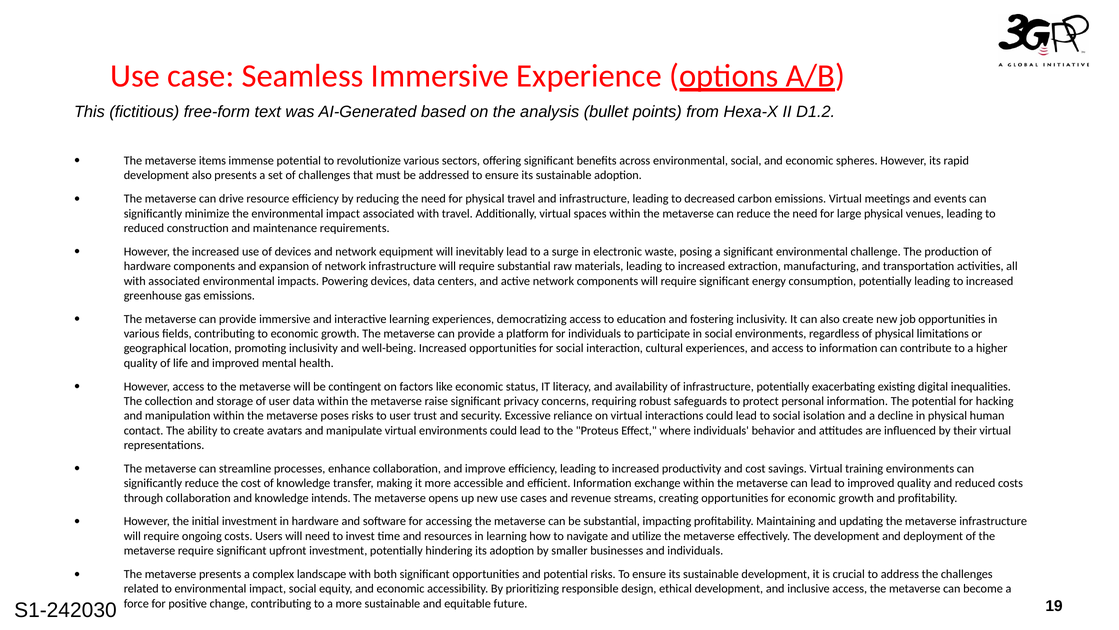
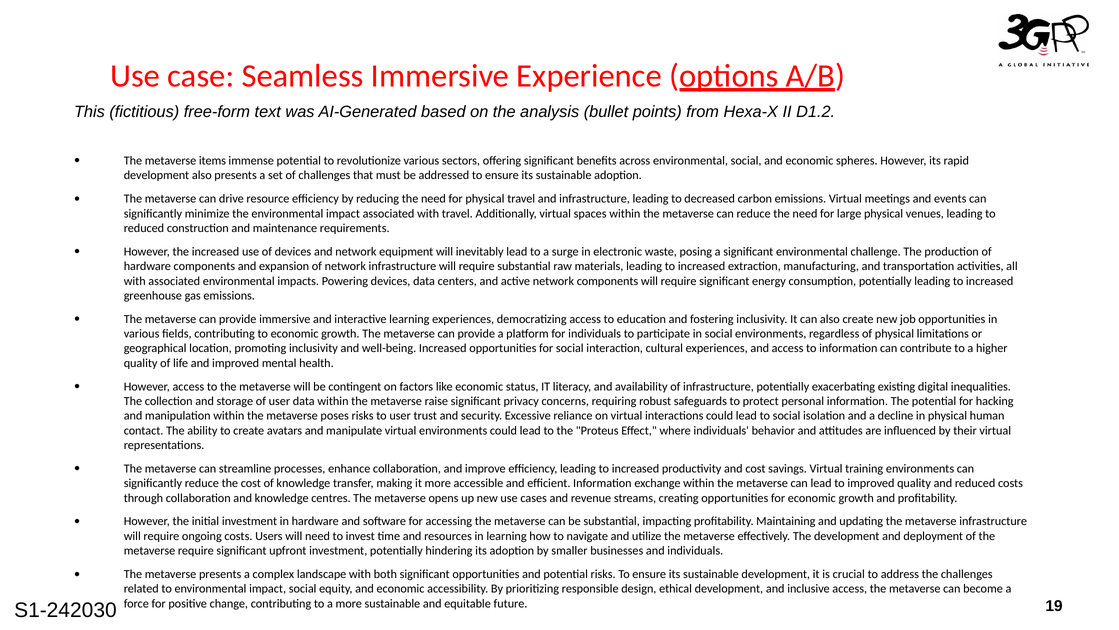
intends: intends -> centres
